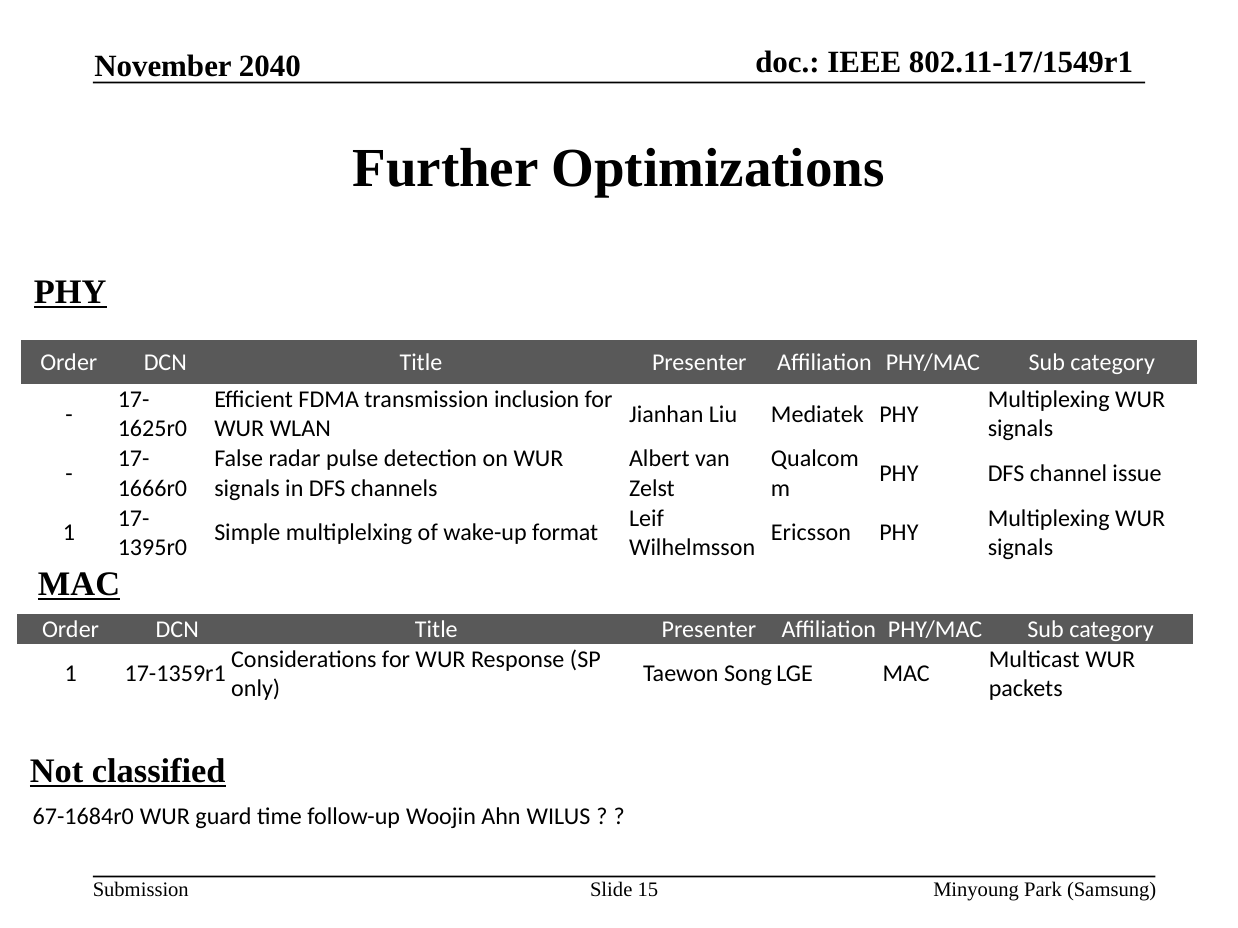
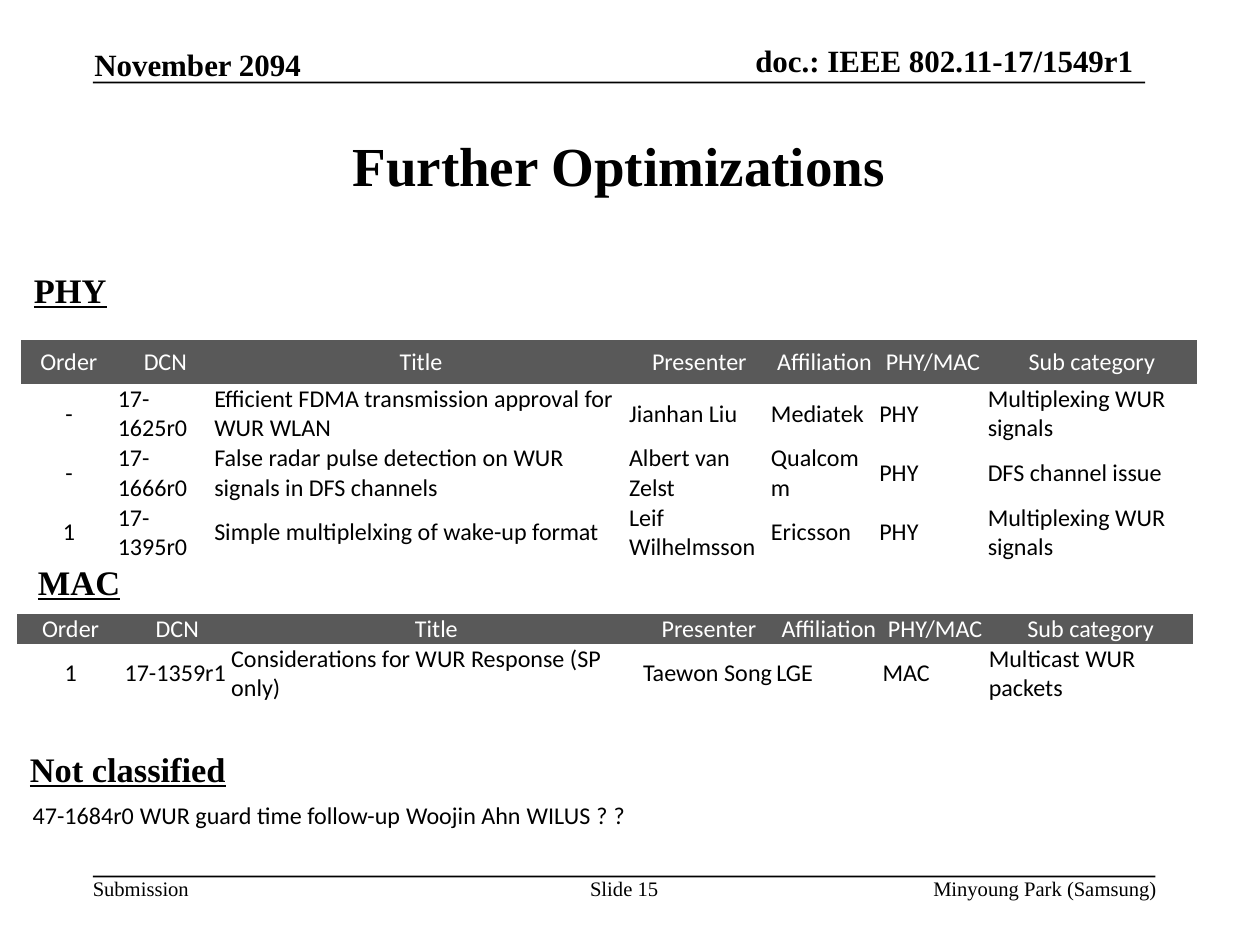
2040: 2040 -> 2094
inclusion: inclusion -> approval
67-1684r0: 67-1684r0 -> 47-1684r0
